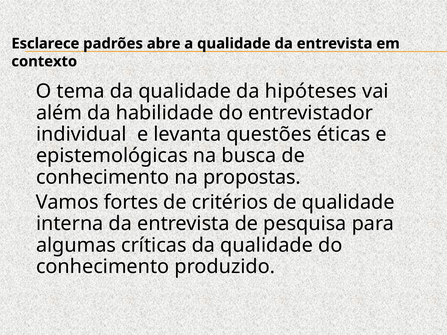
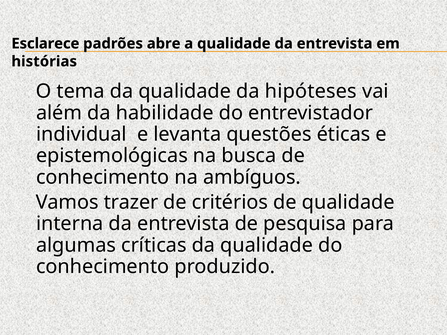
contexto: contexto -> histórias
propostas: propostas -> ambíguos
fortes: fortes -> trazer
